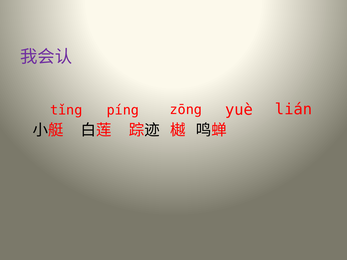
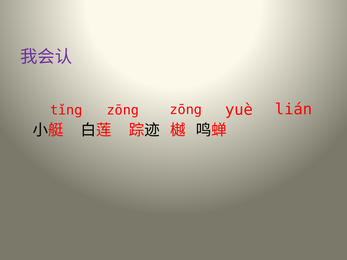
tǐng píng: píng -> zōng
